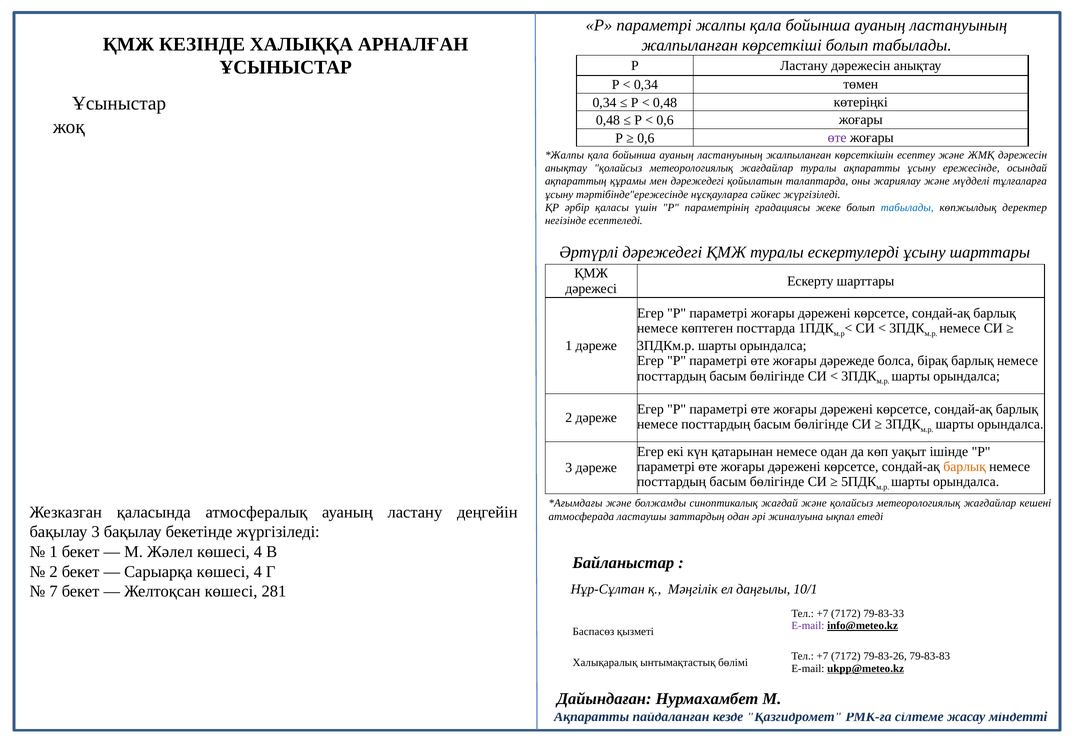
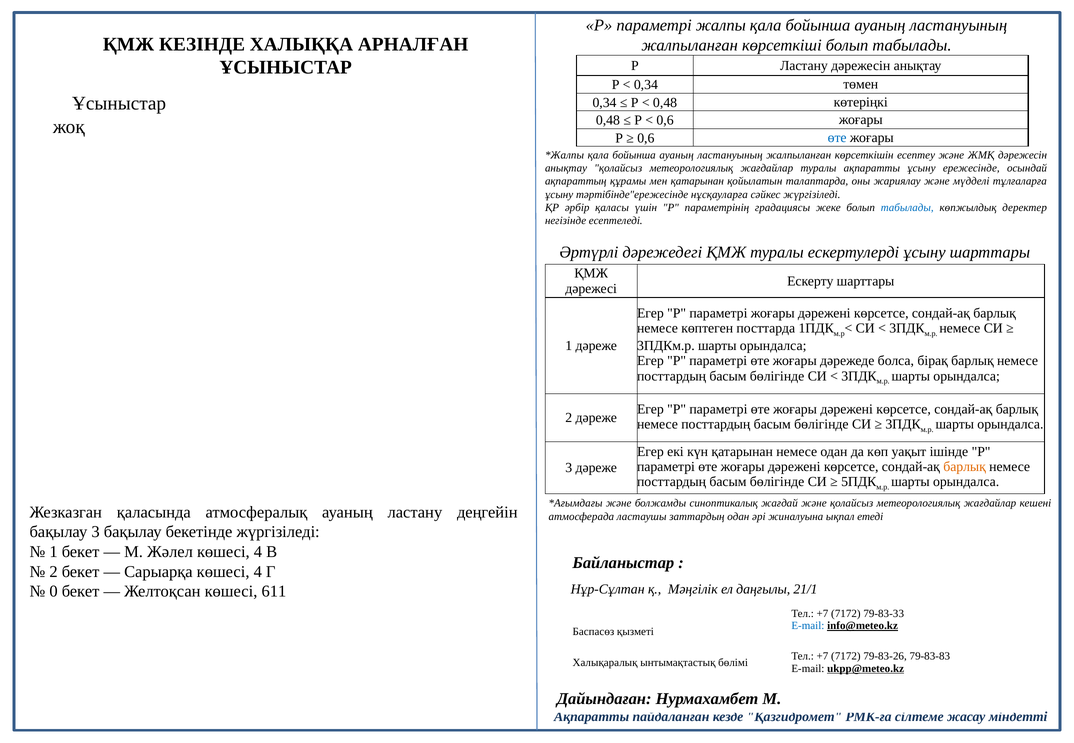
өте at (837, 138) colour: purple -> blue
мен дәрежедегі: дәрежедегі -> қатарынан
10/1: 10/1 -> 21/1
7: 7 -> 0
281: 281 -> 611
E-mail at (808, 626) colour: purple -> blue
